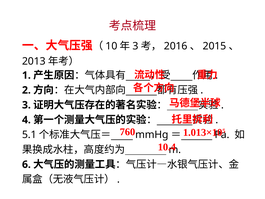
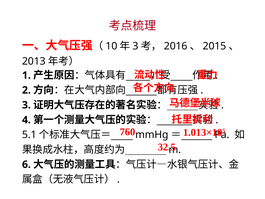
10.4: 10.4 -> 32.5
